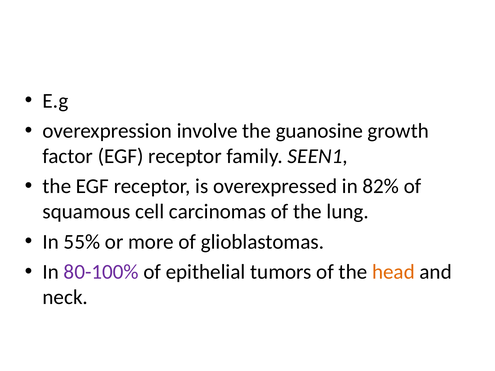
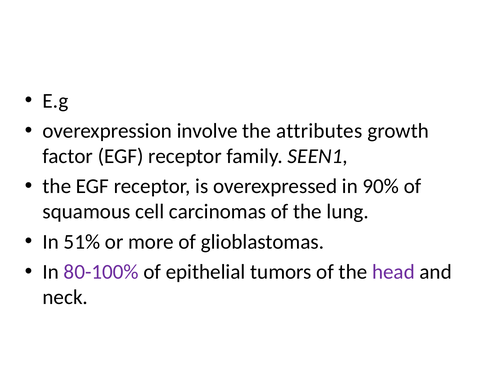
guanosine: guanosine -> attributes
82%: 82% -> 90%
55%: 55% -> 51%
head colour: orange -> purple
